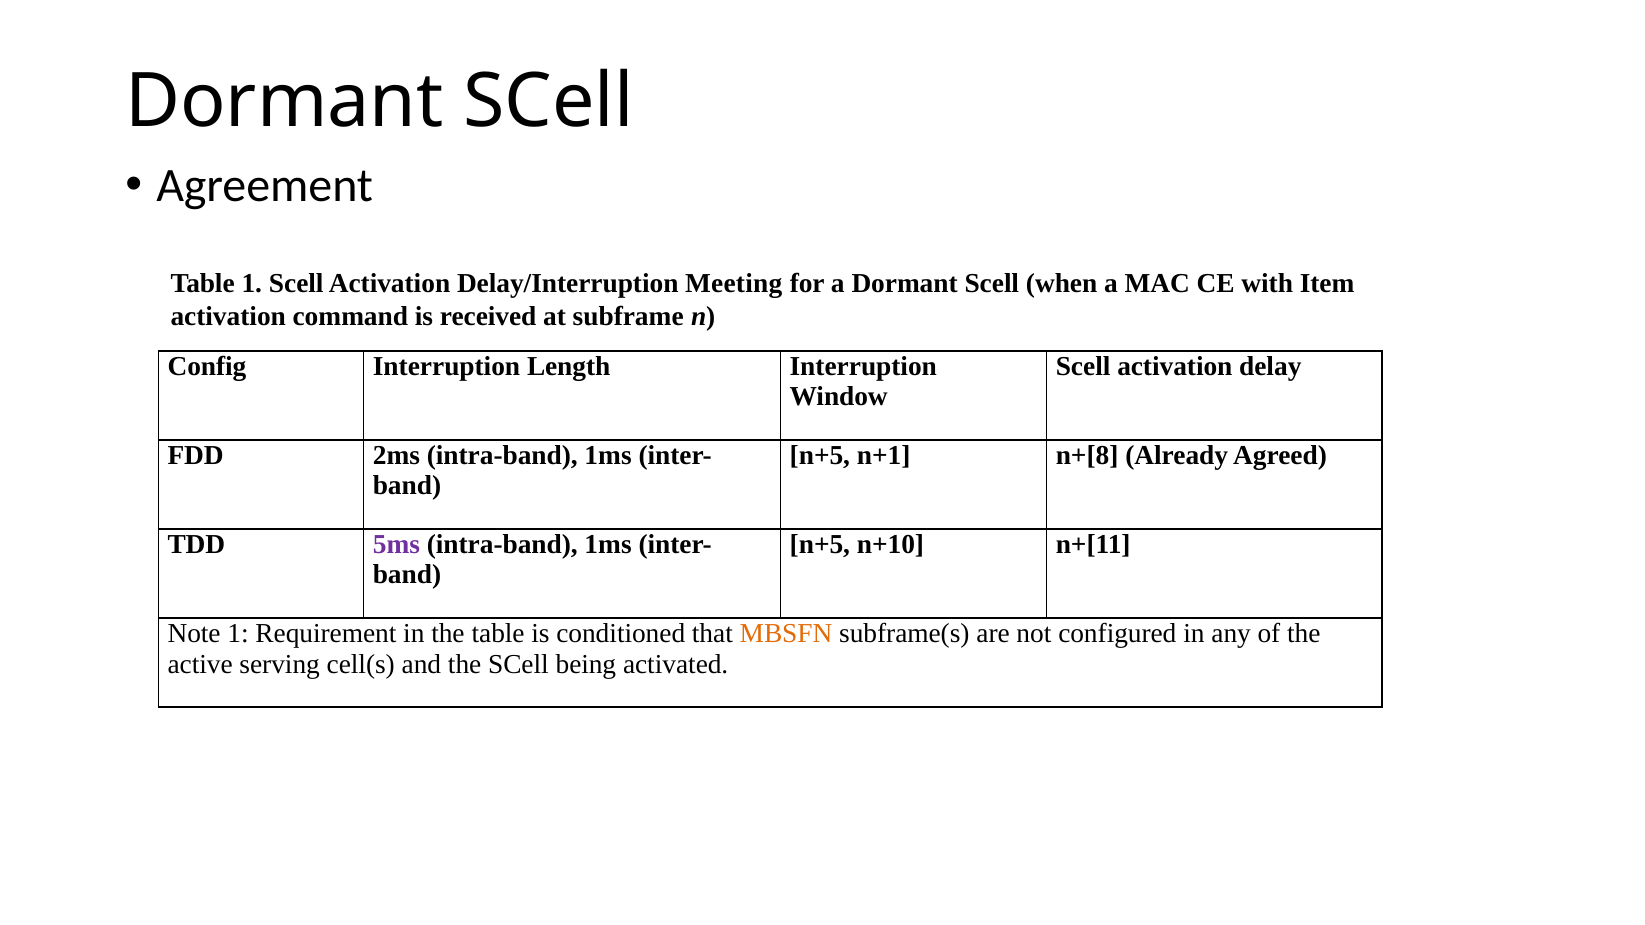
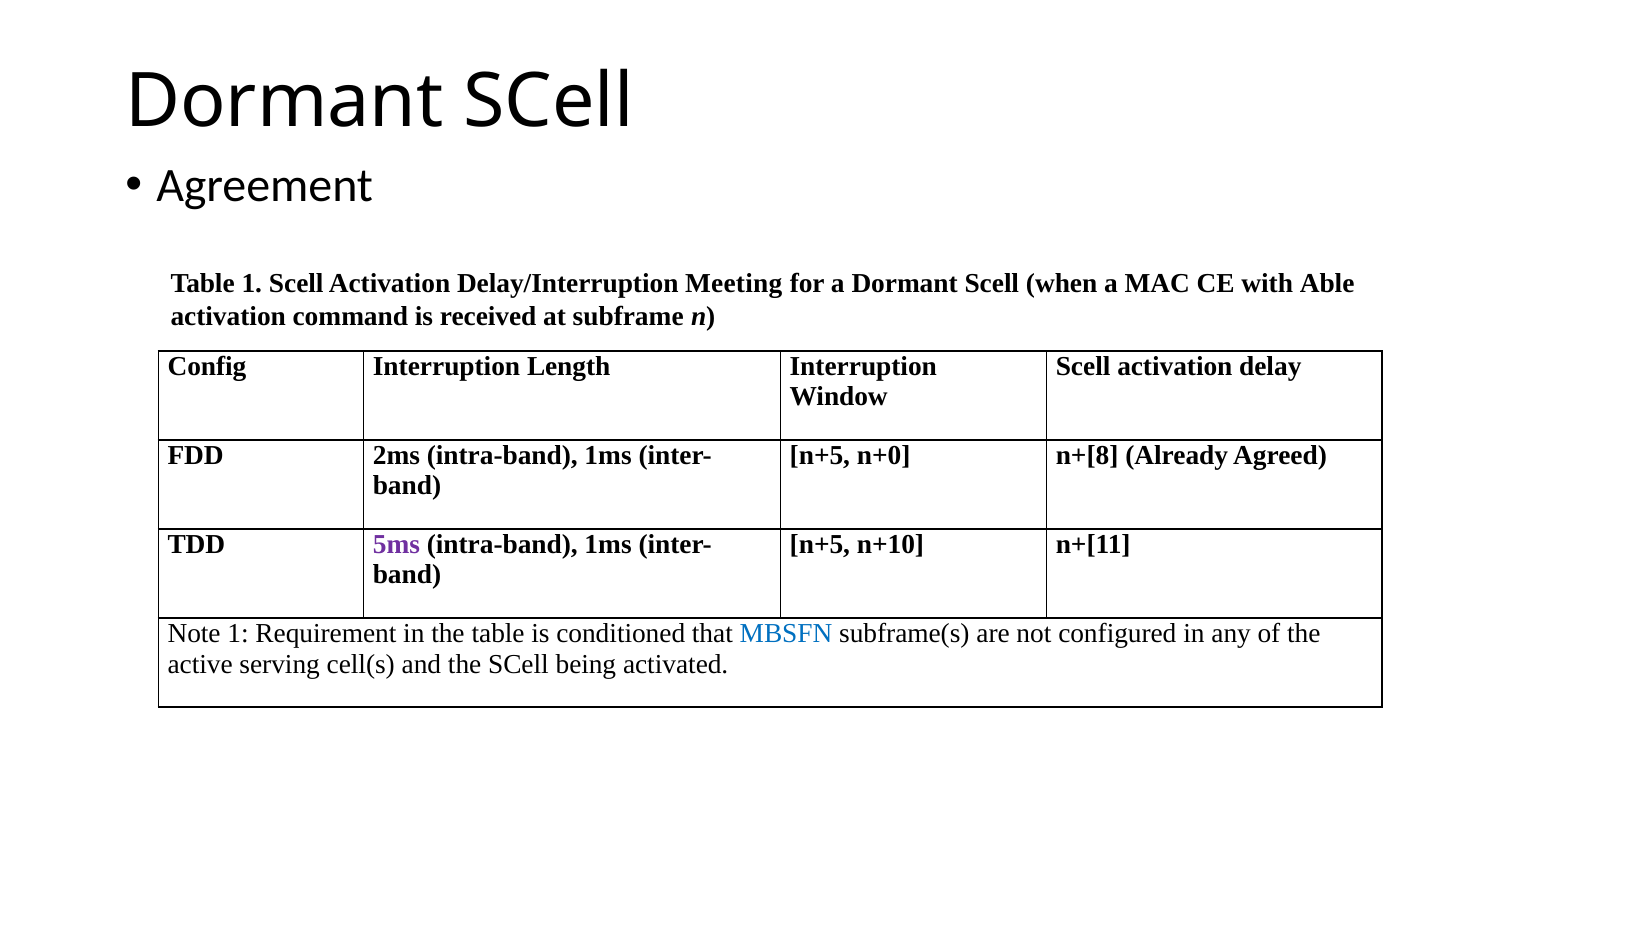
Item: Item -> Able
n+1: n+1 -> n+0
MBSFN colour: orange -> blue
